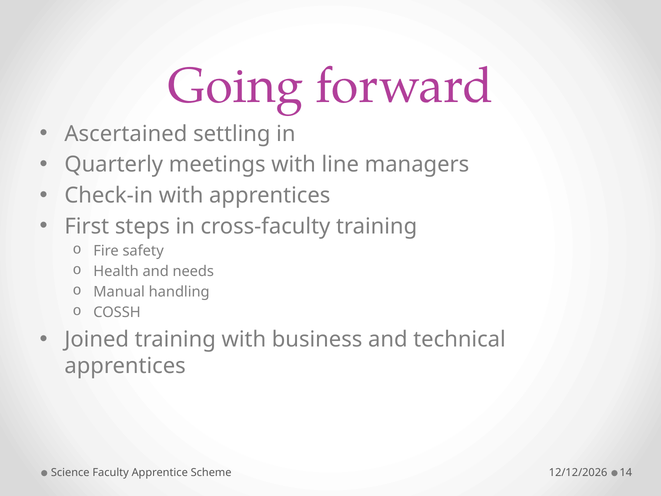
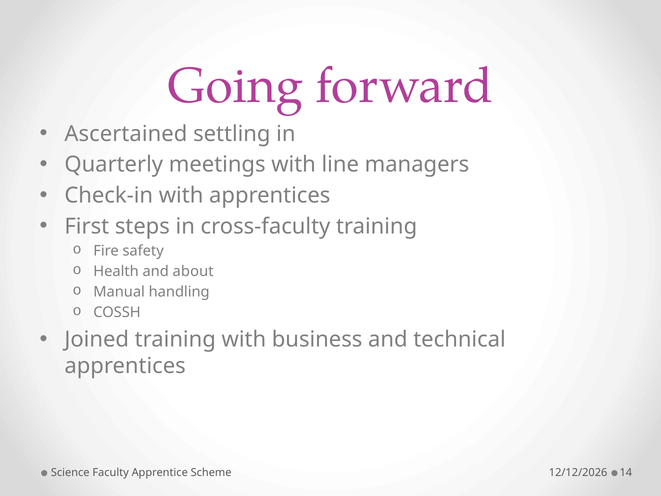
needs: needs -> about
